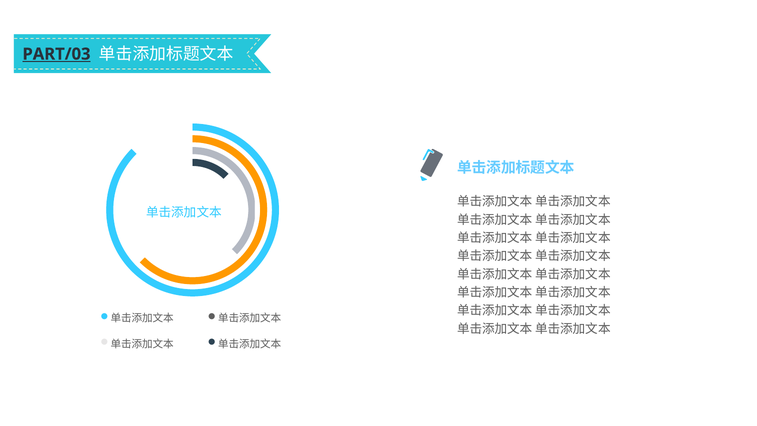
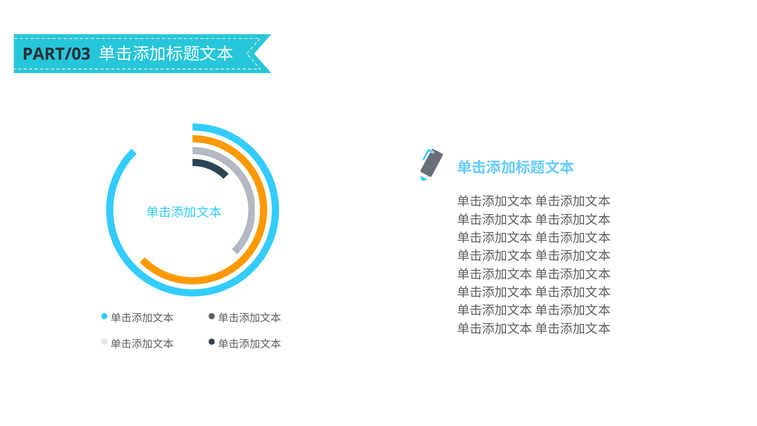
PART/03 underline: present -> none
